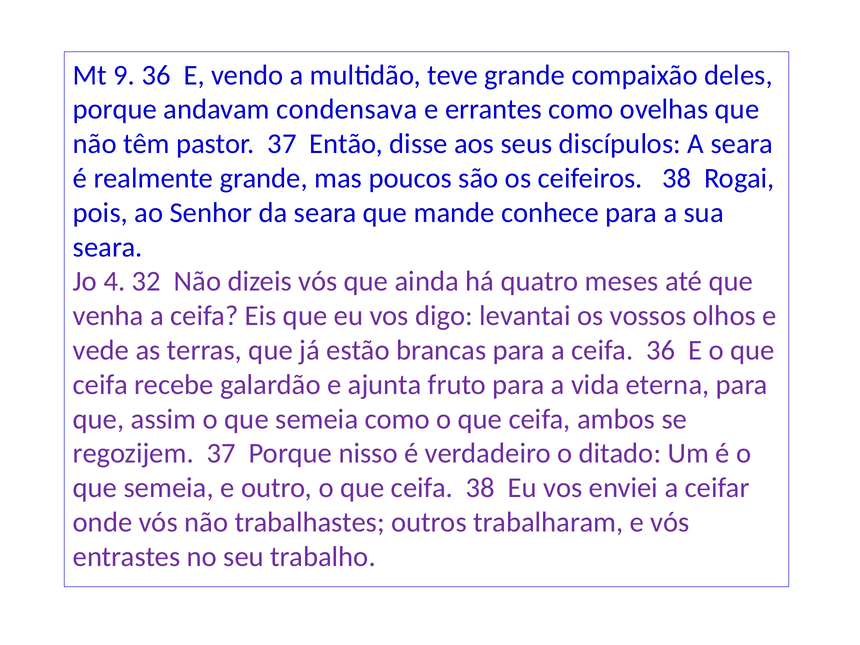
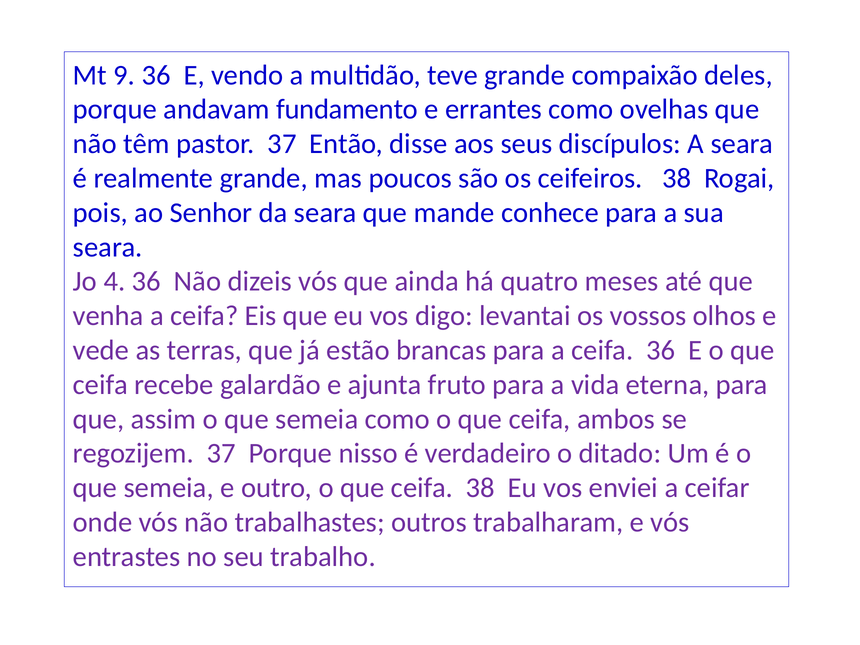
condensava: condensava -> fundamento
4 32: 32 -> 36
